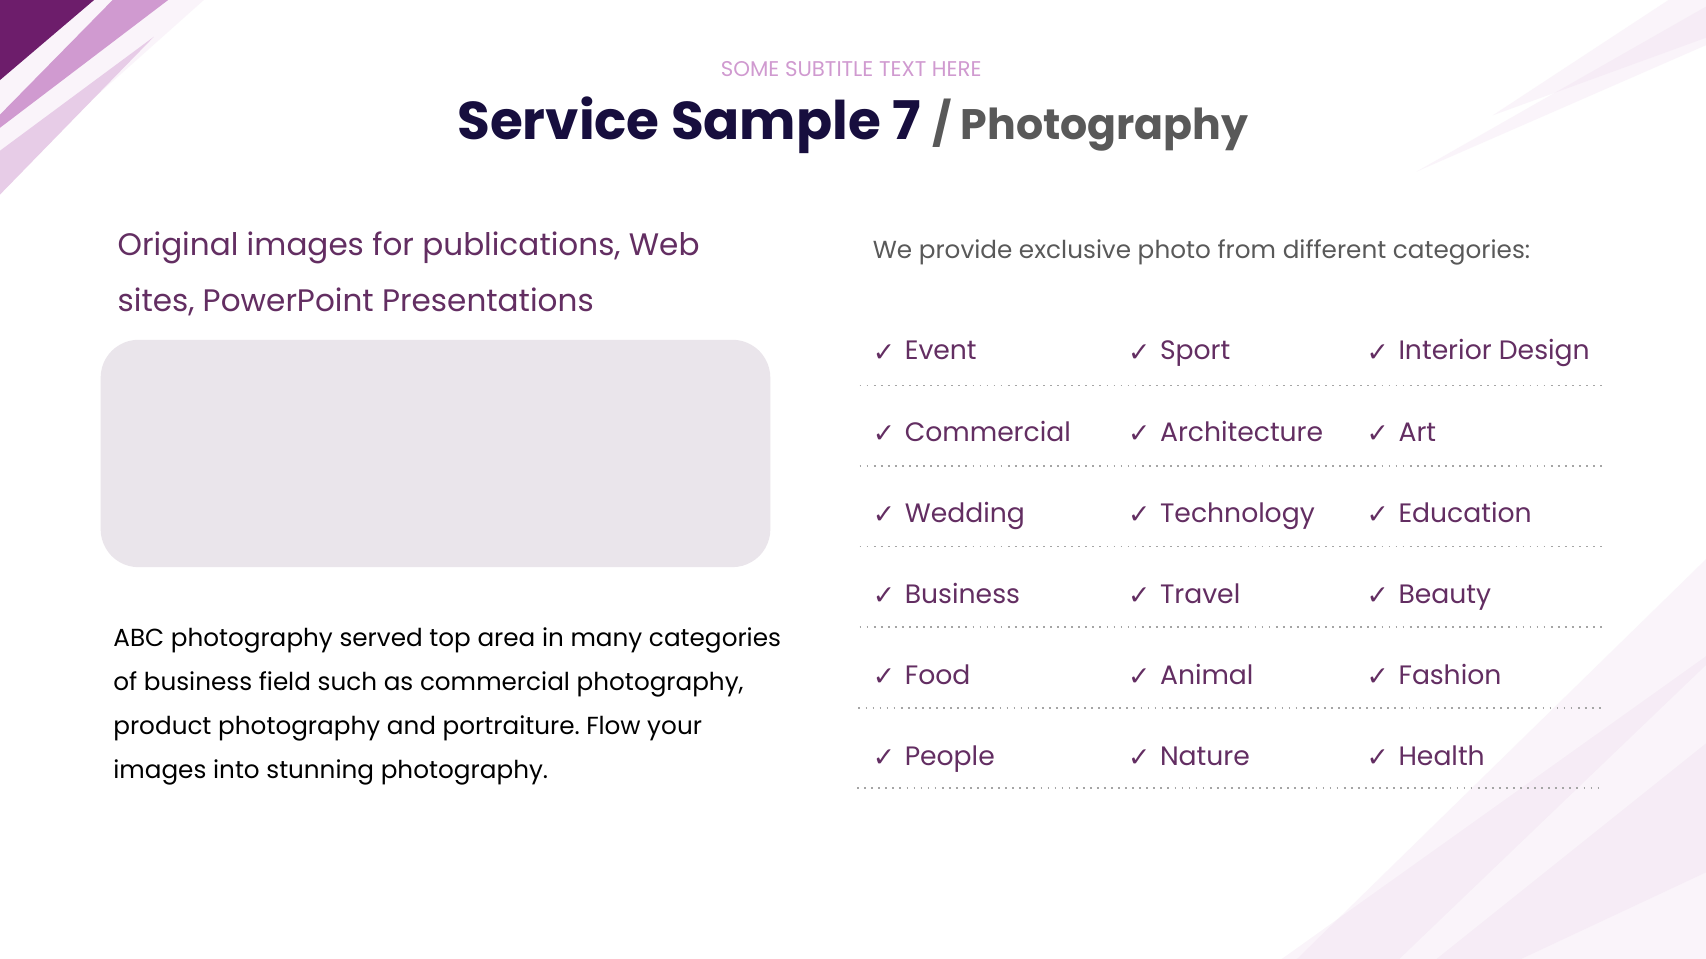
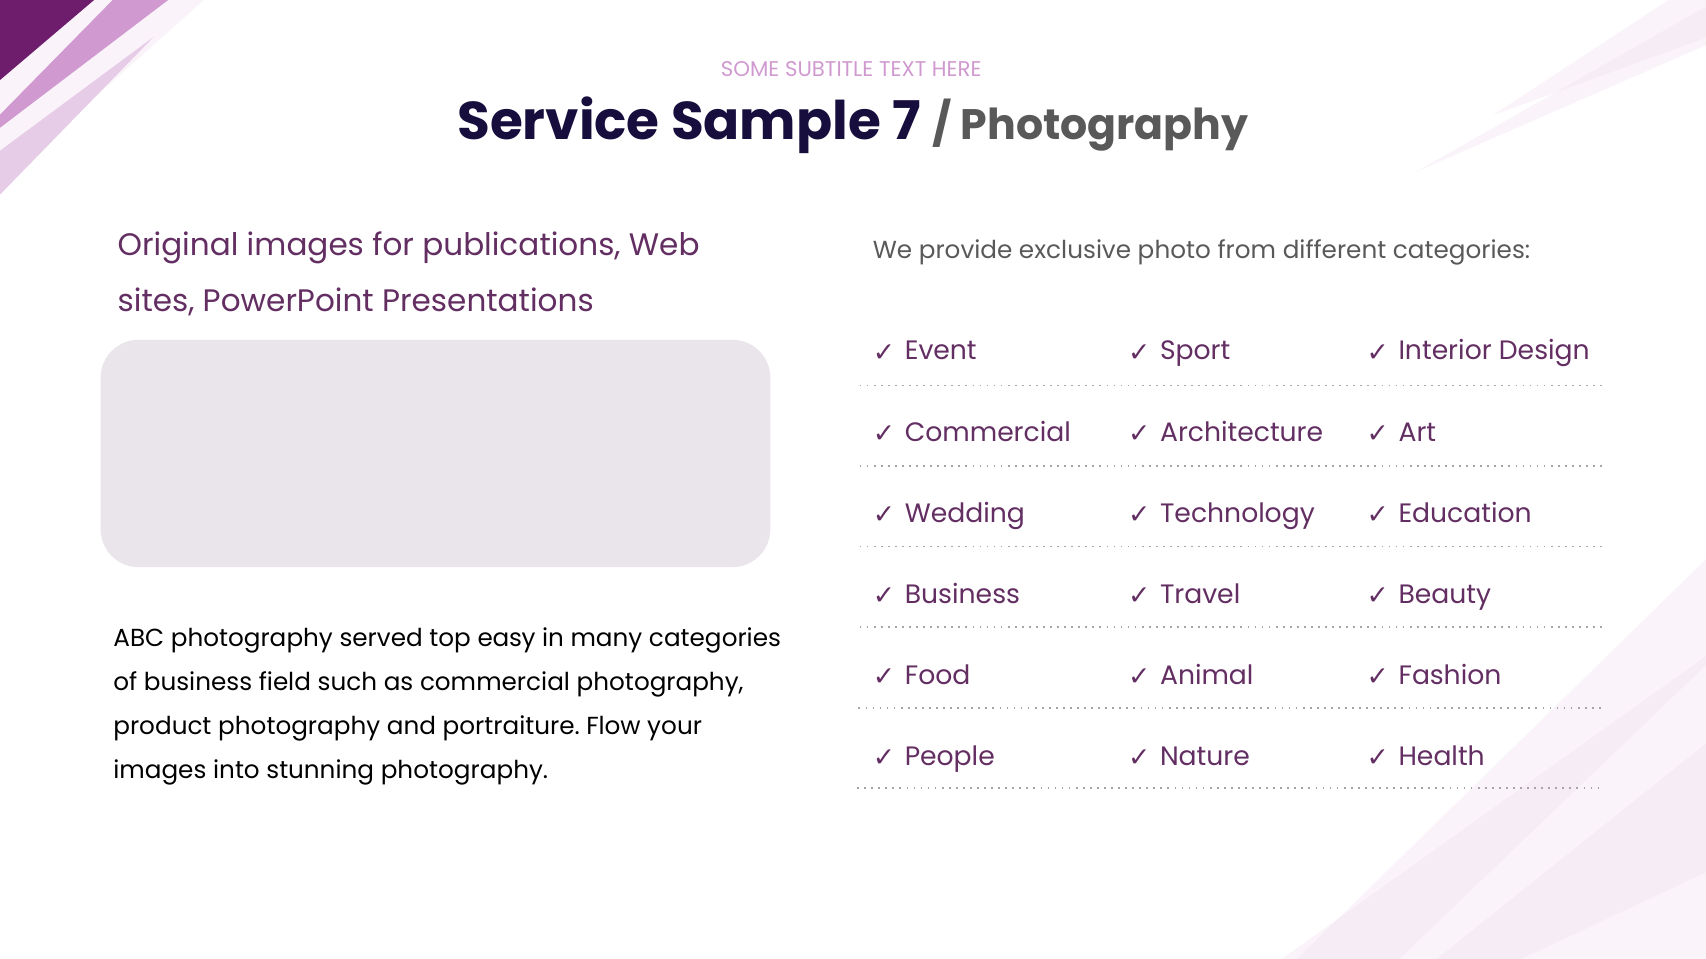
area: area -> easy
